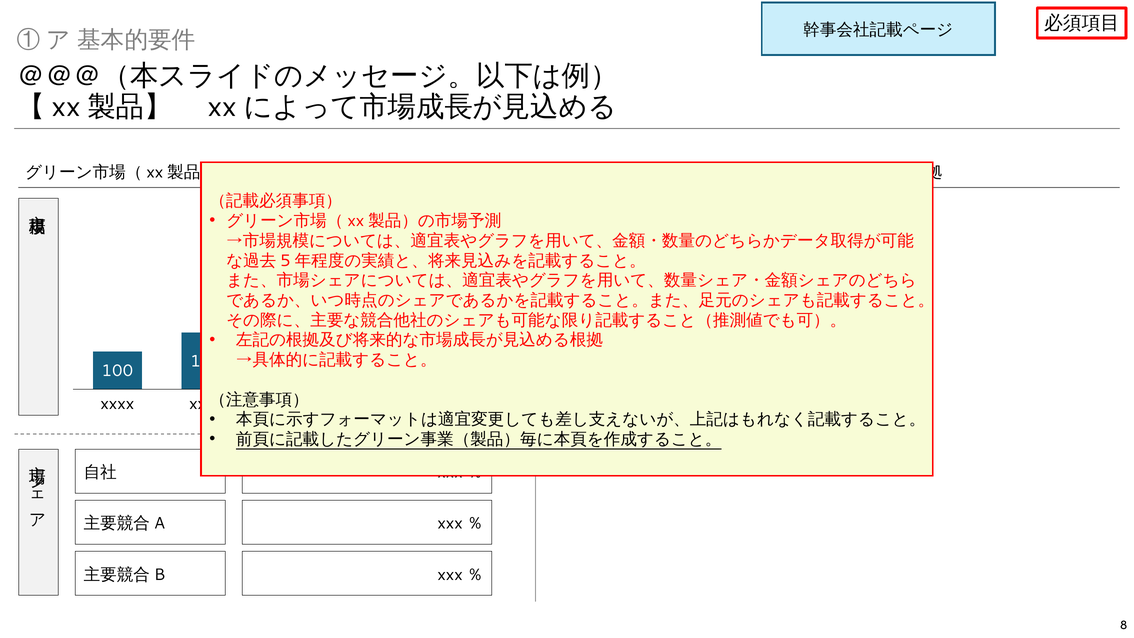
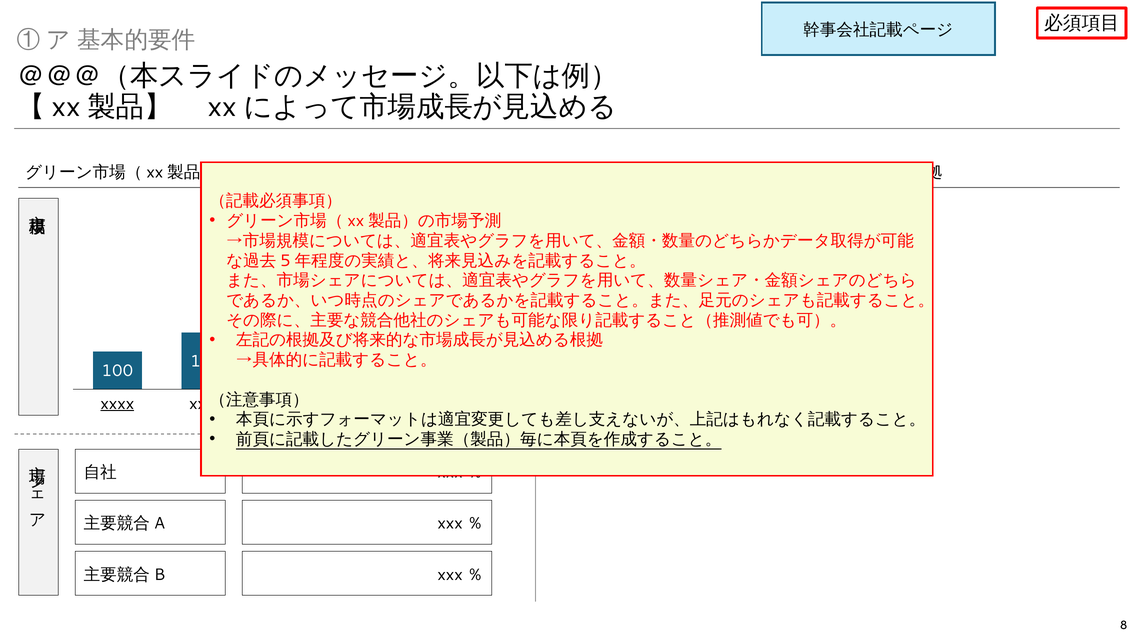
xxxx at (117, 403) underline: none -> present
